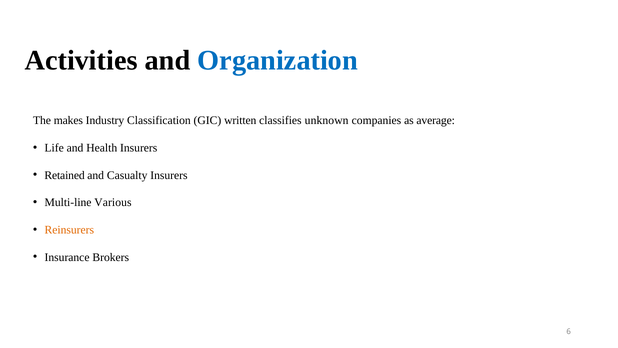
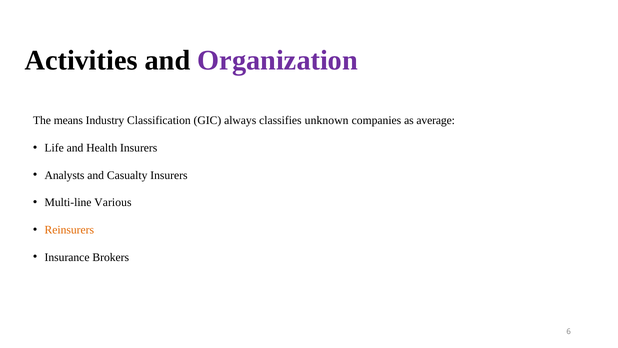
Organization colour: blue -> purple
makes: makes -> means
written: written -> always
Retained: Retained -> Analysts
